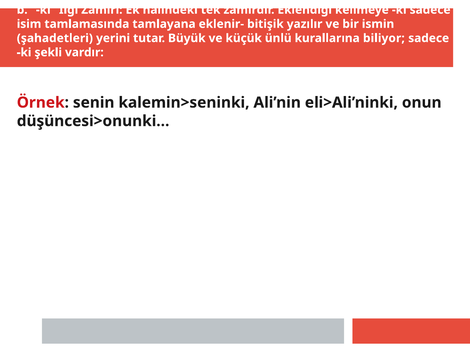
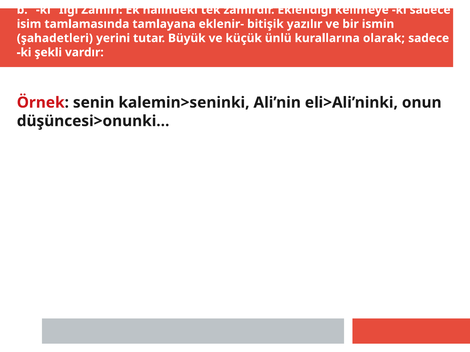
biliyor: biliyor -> olarak
